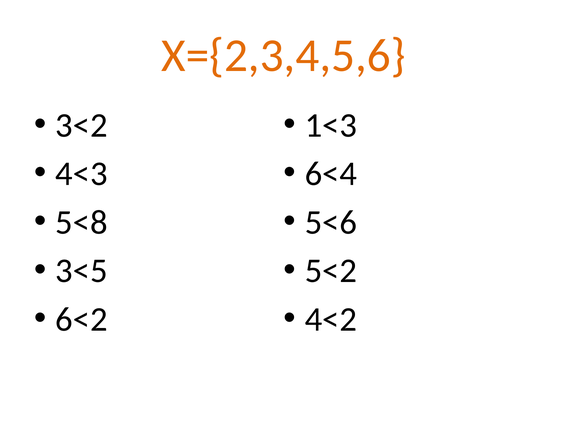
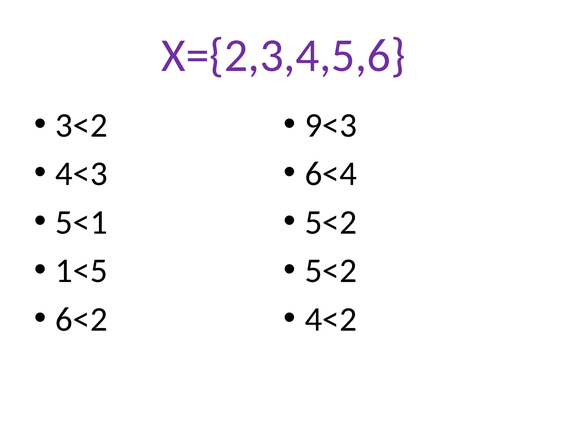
X={2,3,4,5,6 colour: orange -> purple
1<3: 1<3 -> 9<3
5<8: 5<8 -> 5<1
5<6 at (331, 222): 5<6 -> 5<2
3<5: 3<5 -> 1<5
